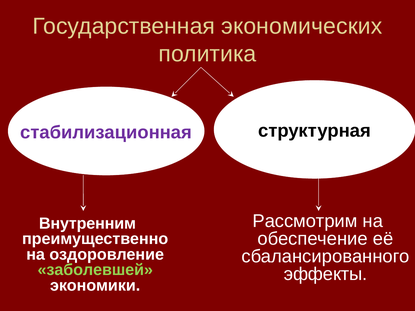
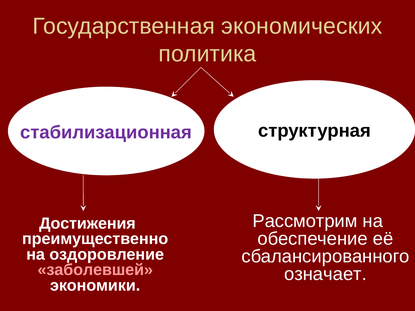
Внутренним: Внутренним -> Достижения
заболевшей colour: light green -> pink
эффекты: эффекты -> означает
